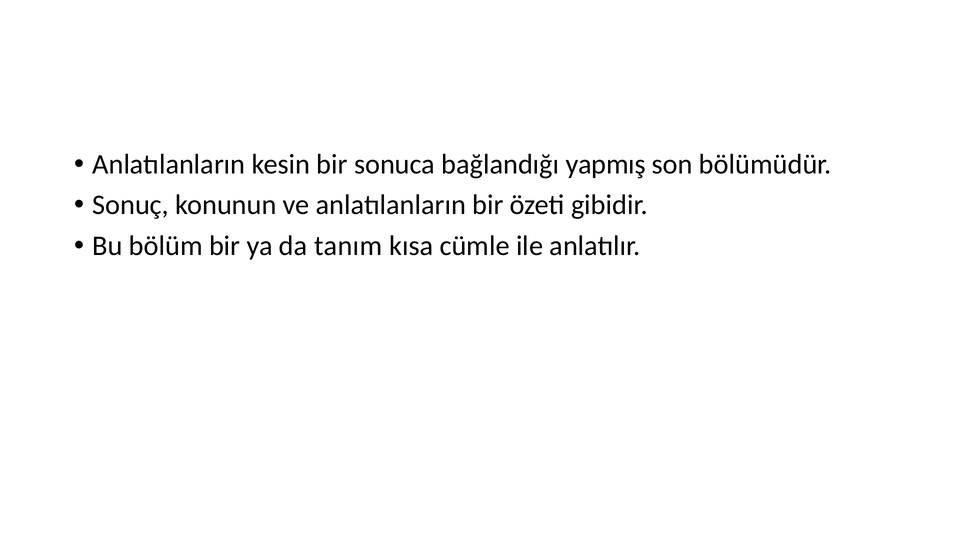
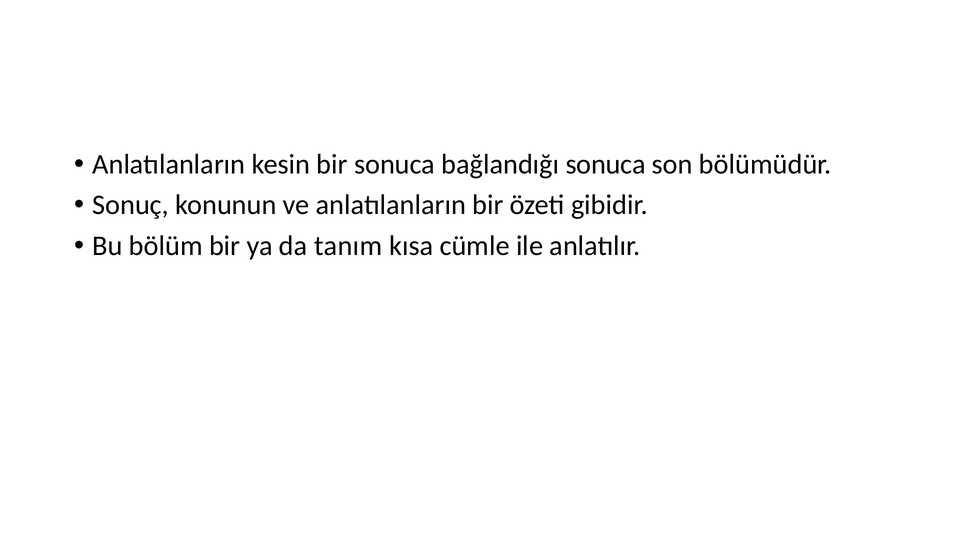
bağlandığı yapmış: yapmış -> sonuca
